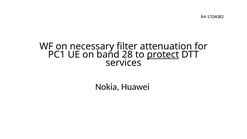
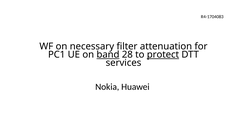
band underline: none -> present
